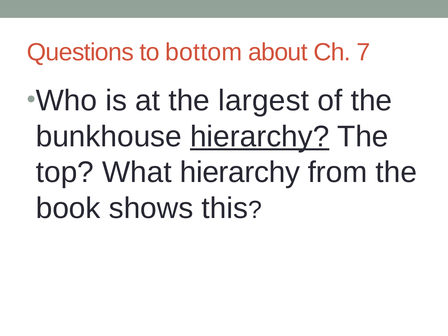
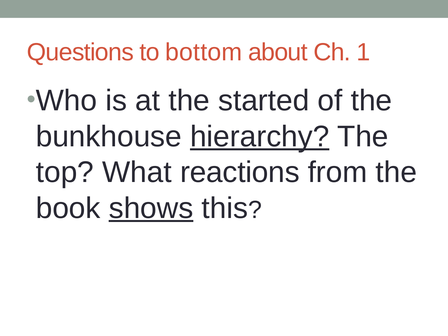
7: 7 -> 1
largest: largest -> started
What hierarchy: hierarchy -> reactions
shows underline: none -> present
